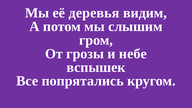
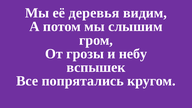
небе: небе -> небу
